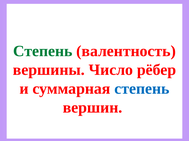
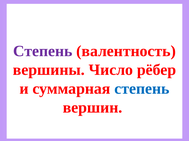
Степень at (43, 51) colour: green -> purple
